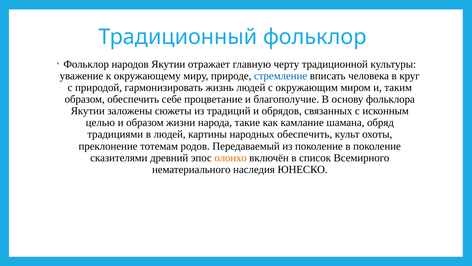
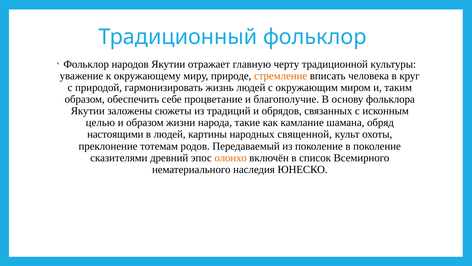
стремление colour: blue -> orange
традициями: традициями -> настоящими
народных обеспечить: обеспечить -> священной
